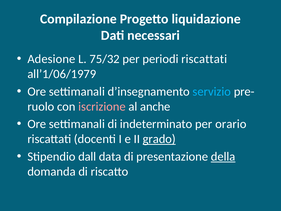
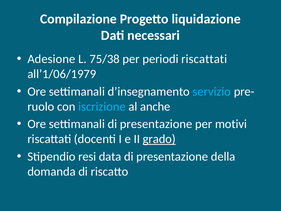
75/32: 75/32 -> 75/38
iscrizione colour: pink -> light blue
settimanali di indeterminato: indeterminato -> presentazione
orario: orario -> motivi
dall: dall -> resi
della underline: present -> none
